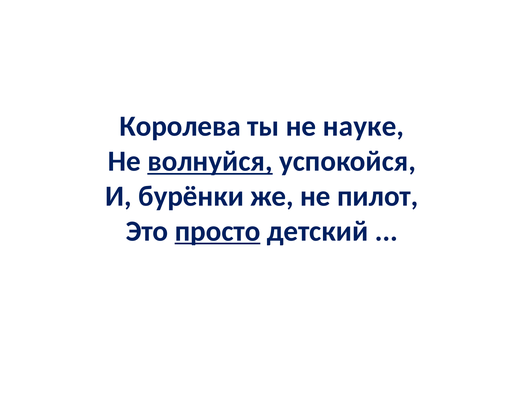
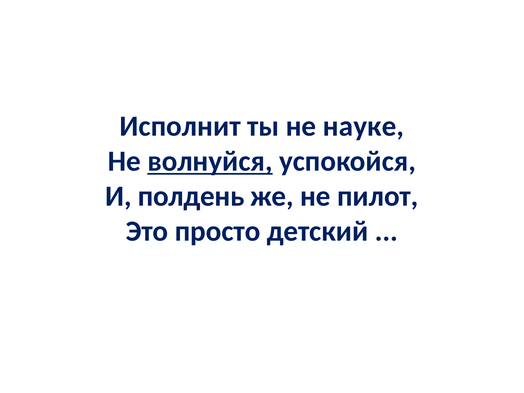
Королева: Королева -> Исполнит
бурёнки: бурёнки -> полдень
просто underline: present -> none
